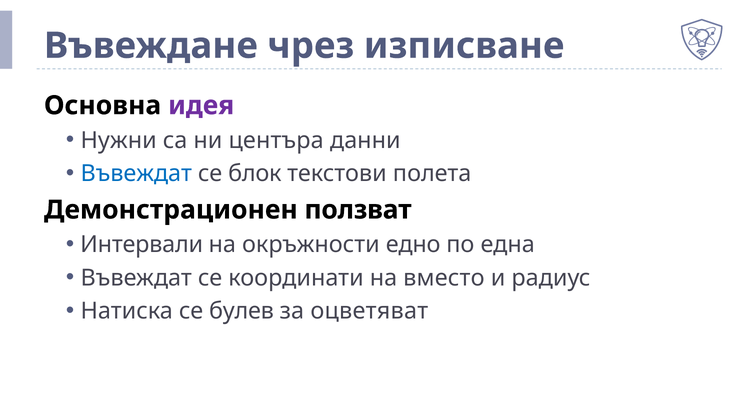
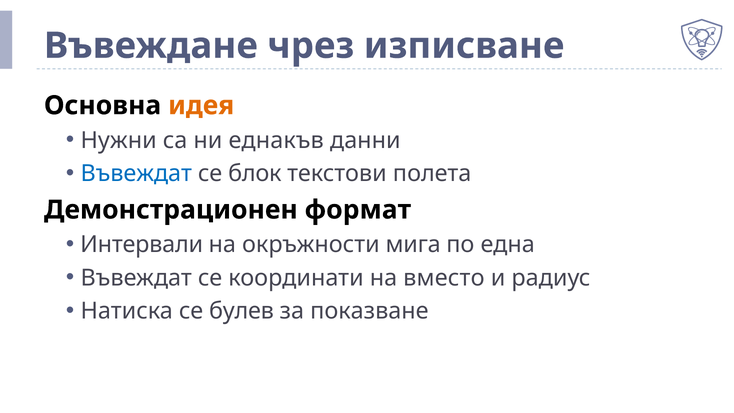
идея colour: purple -> orange
центъра: центъра -> еднакъв
ползват: ползват -> формат
едно: едно -> мига
оцветяват: оцветяват -> показване
